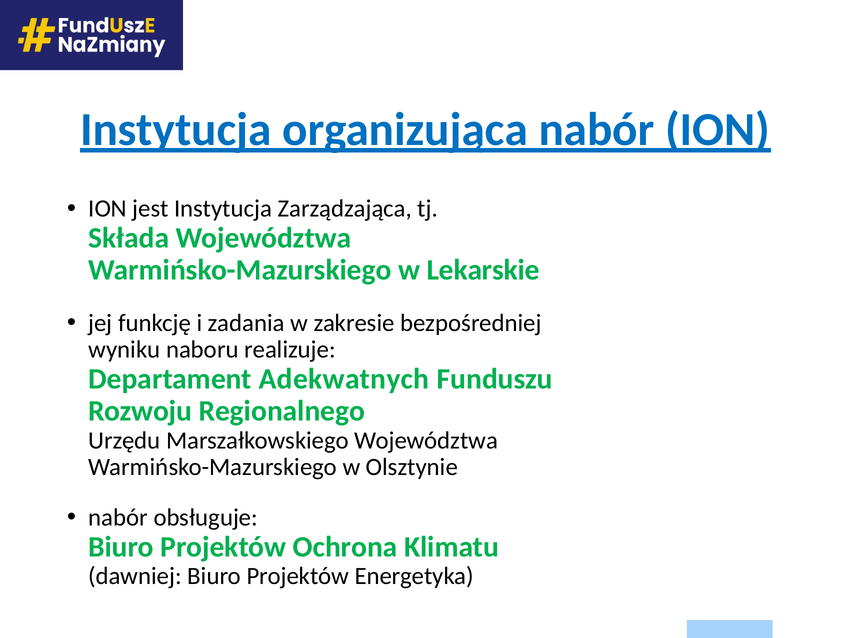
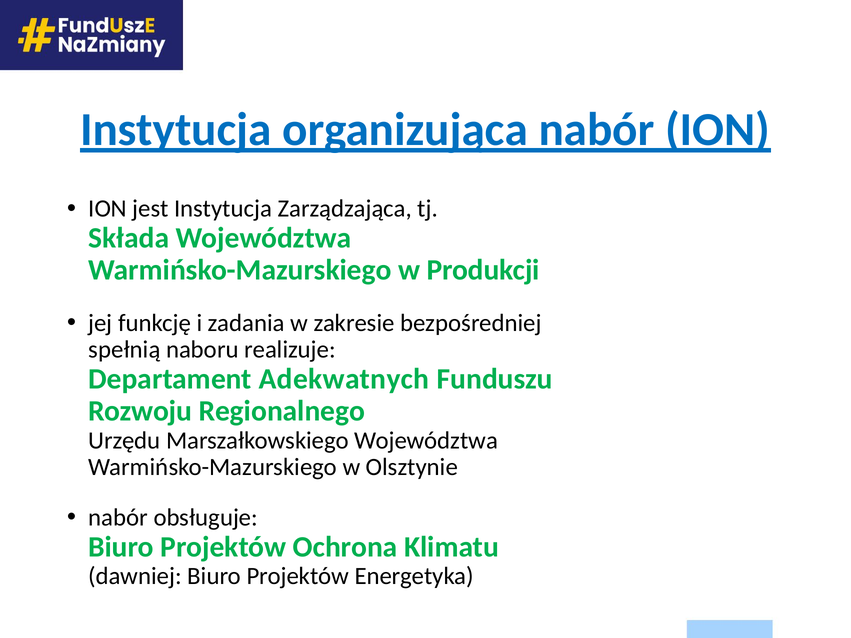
Lekarskie: Lekarskie -> Produkcji
wyniku: wyniku -> spełnią
